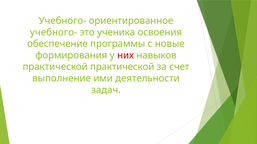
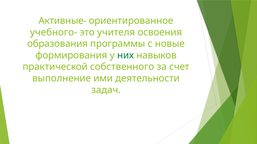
Учебного- at (62, 21): Учебного- -> Активные-
ученика: ученика -> учителя
обеспечение: обеспечение -> образования
них colour: red -> green
практической практической: практической -> собственного
